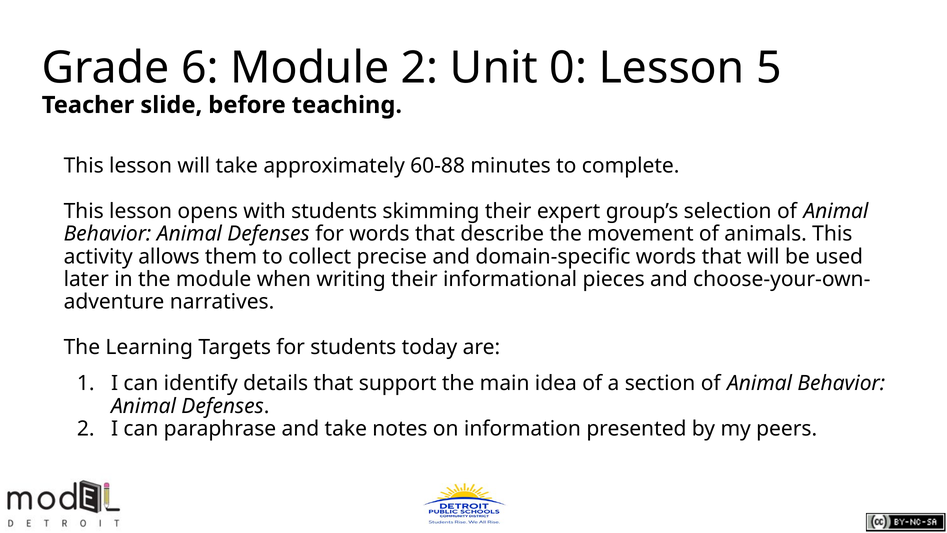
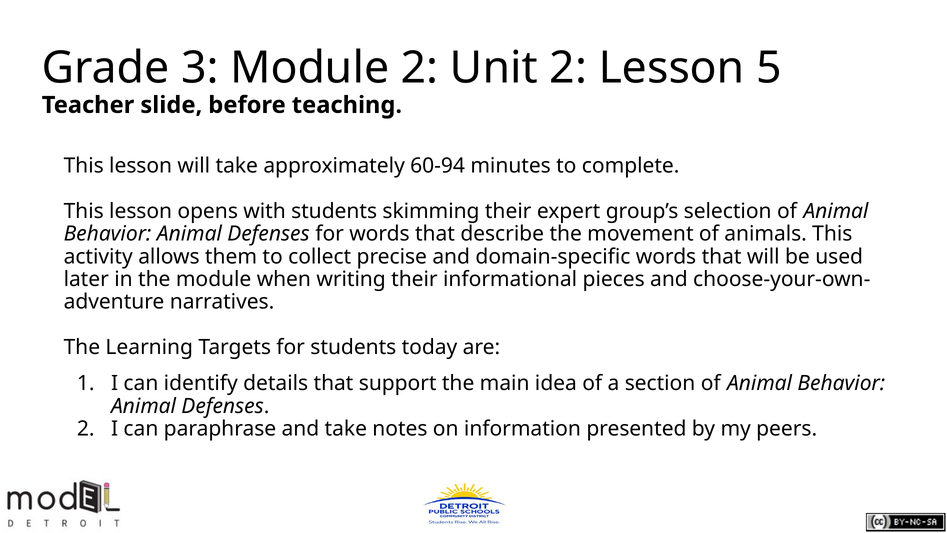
6: 6 -> 3
Unit 0: 0 -> 2
60-88: 60-88 -> 60-94
